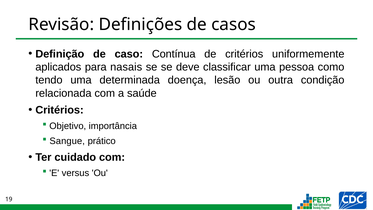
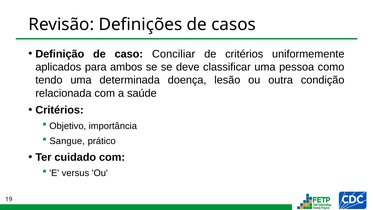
Contínua: Contínua -> Conciliar
nasais: nasais -> ambos
